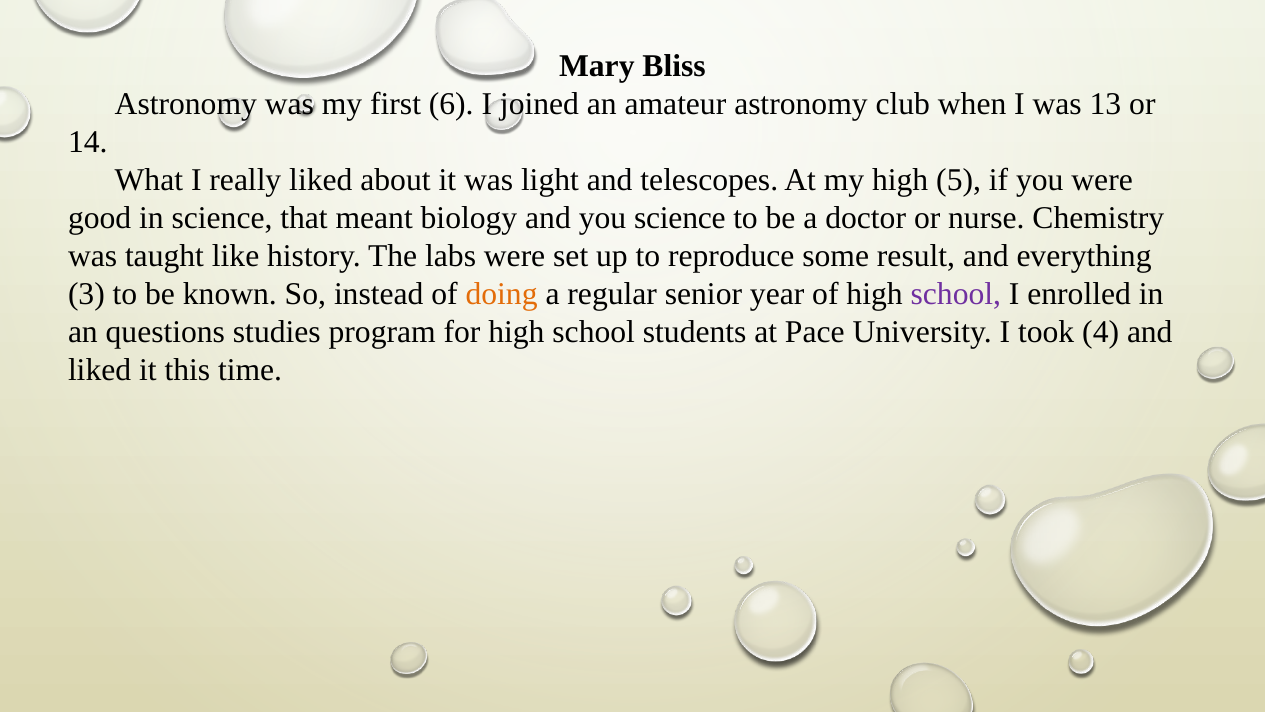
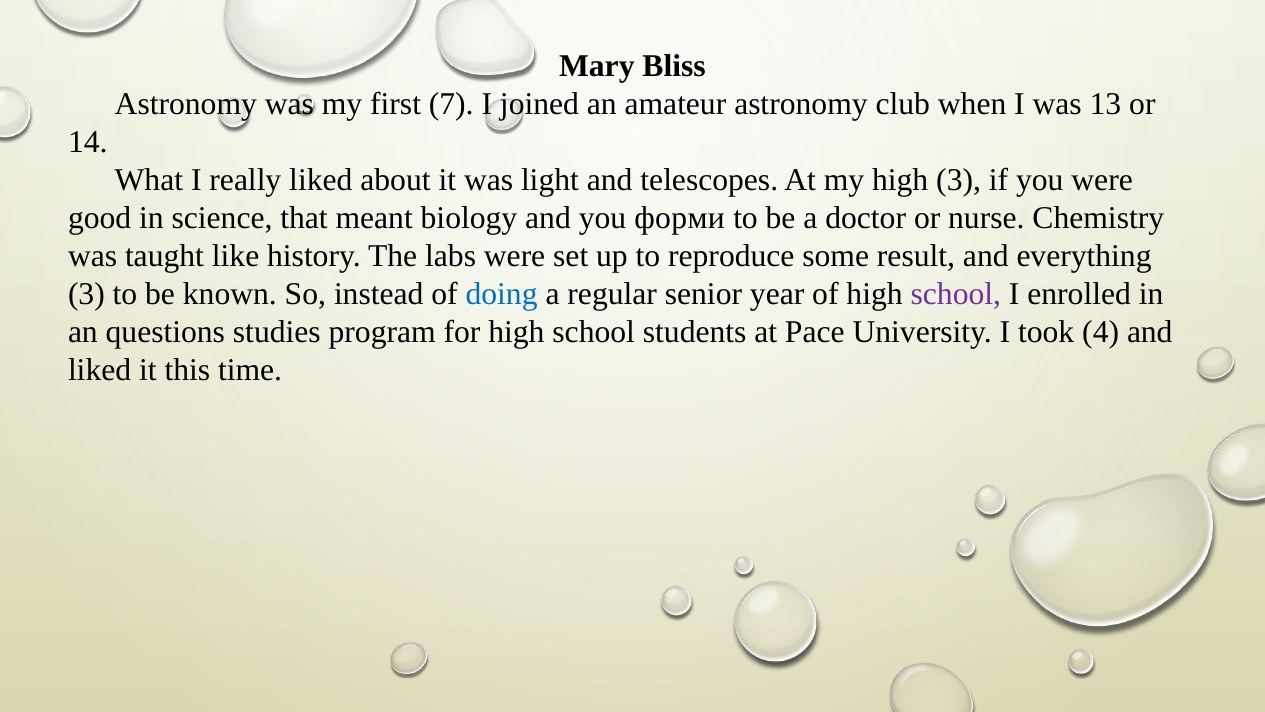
6: 6 -> 7
high 5: 5 -> 3
you science: science -> форми
doing colour: orange -> blue
